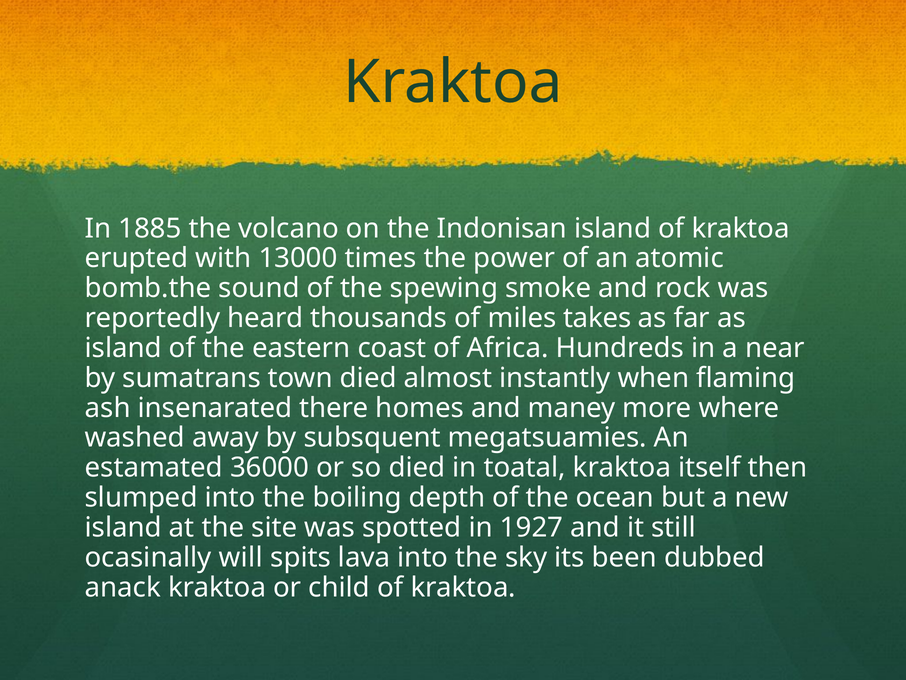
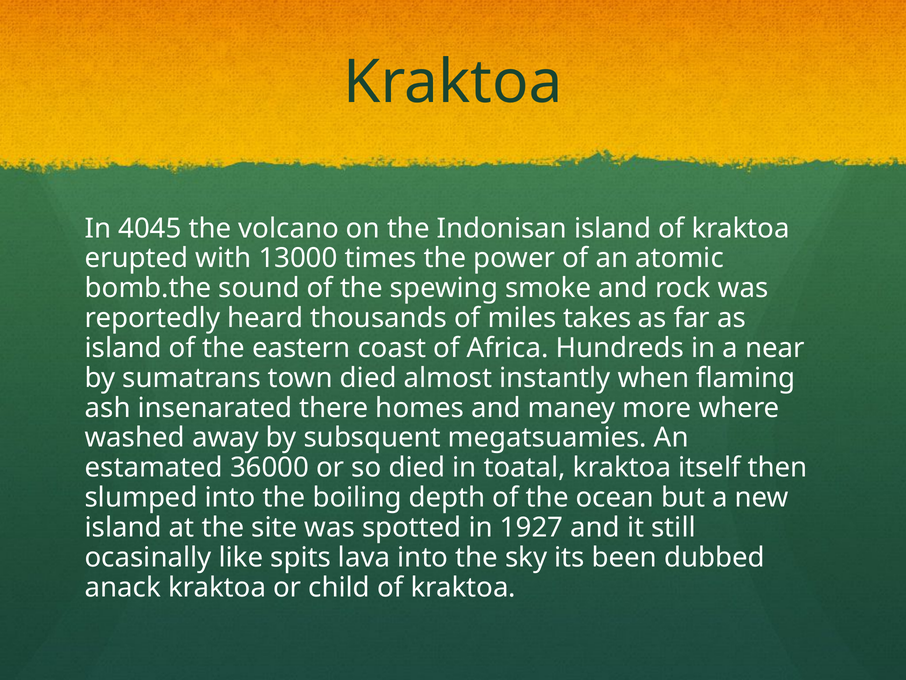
1885: 1885 -> 4045
will: will -> like
